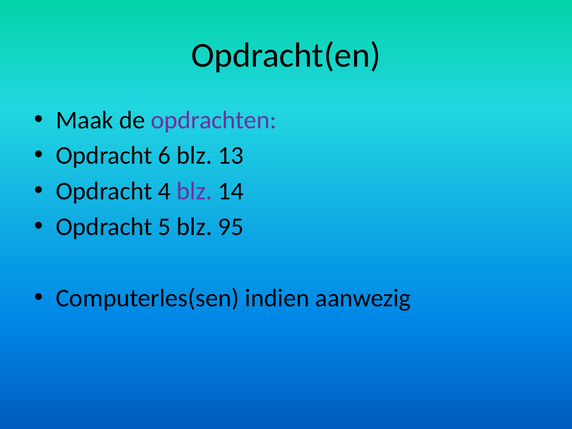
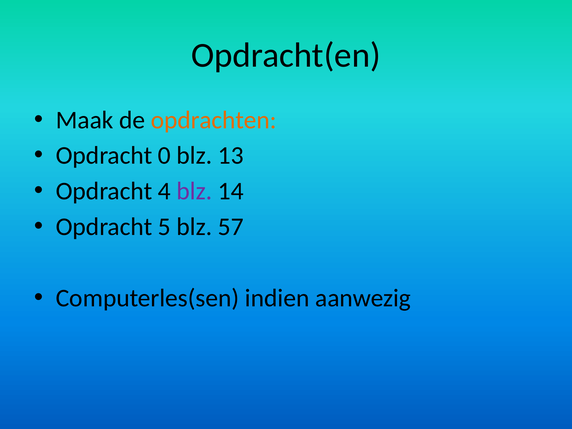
opdrachten colour: purple -> orange
6: 6 -> 0
95: 95 -> 57
